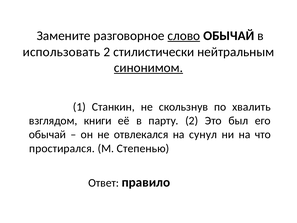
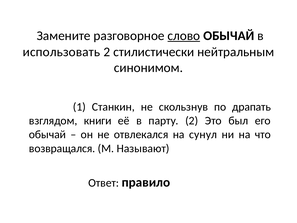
синонимом underline: present -> none
хвалить: хвалить -> драпать
простирался: простирался -> возвращался
Степенью: Степенью -> Называют
